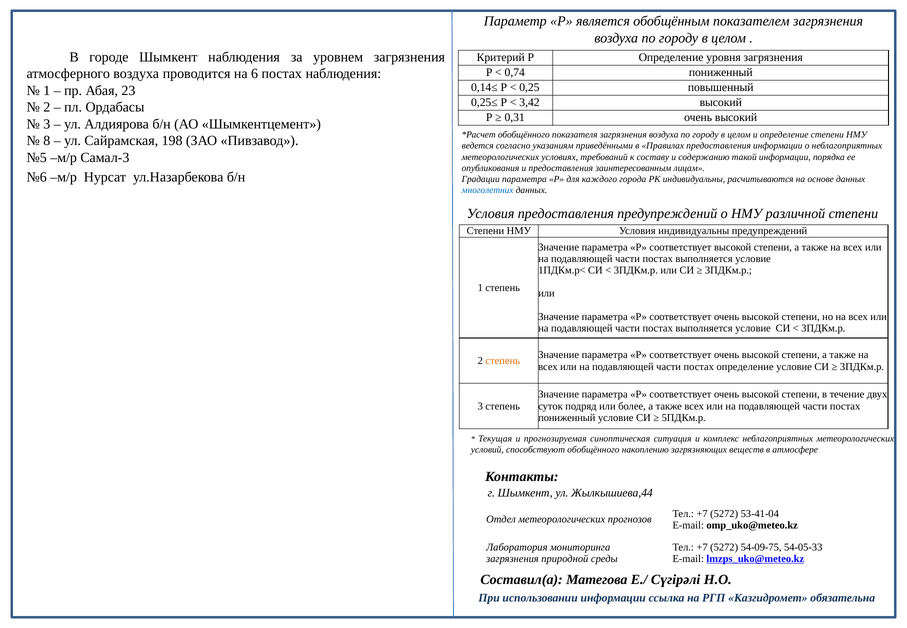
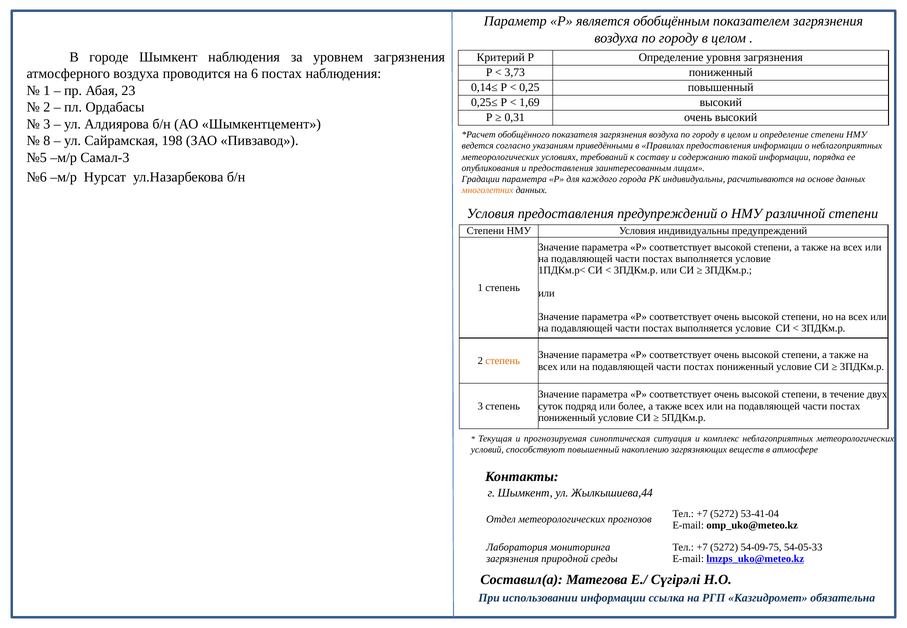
0,74: 0,74 -> 3,73
3,42: 3,42 -> 1,69
многолетних colour: blue -> orange
определение at (745, 367): определение -> пониженный
способствуют обобщённого: обобщённого -> повышенный
